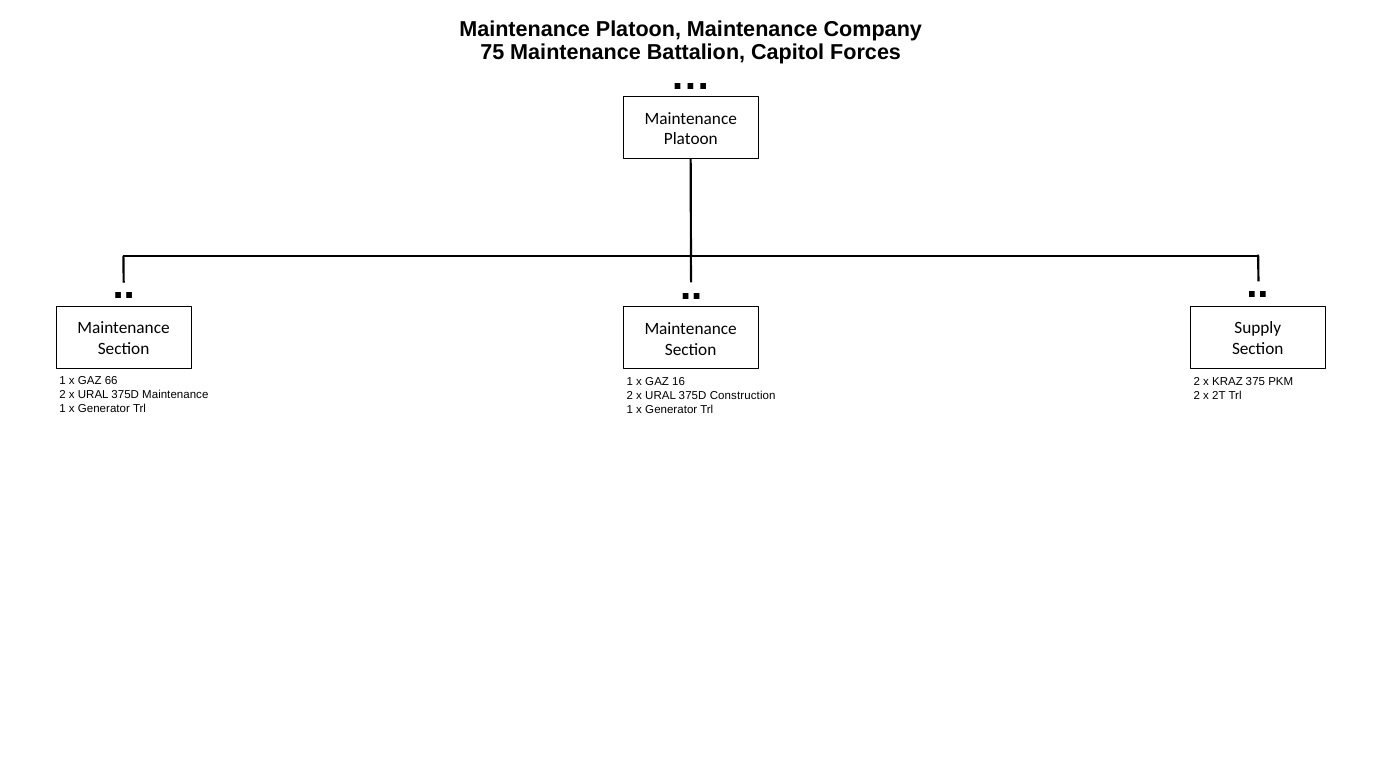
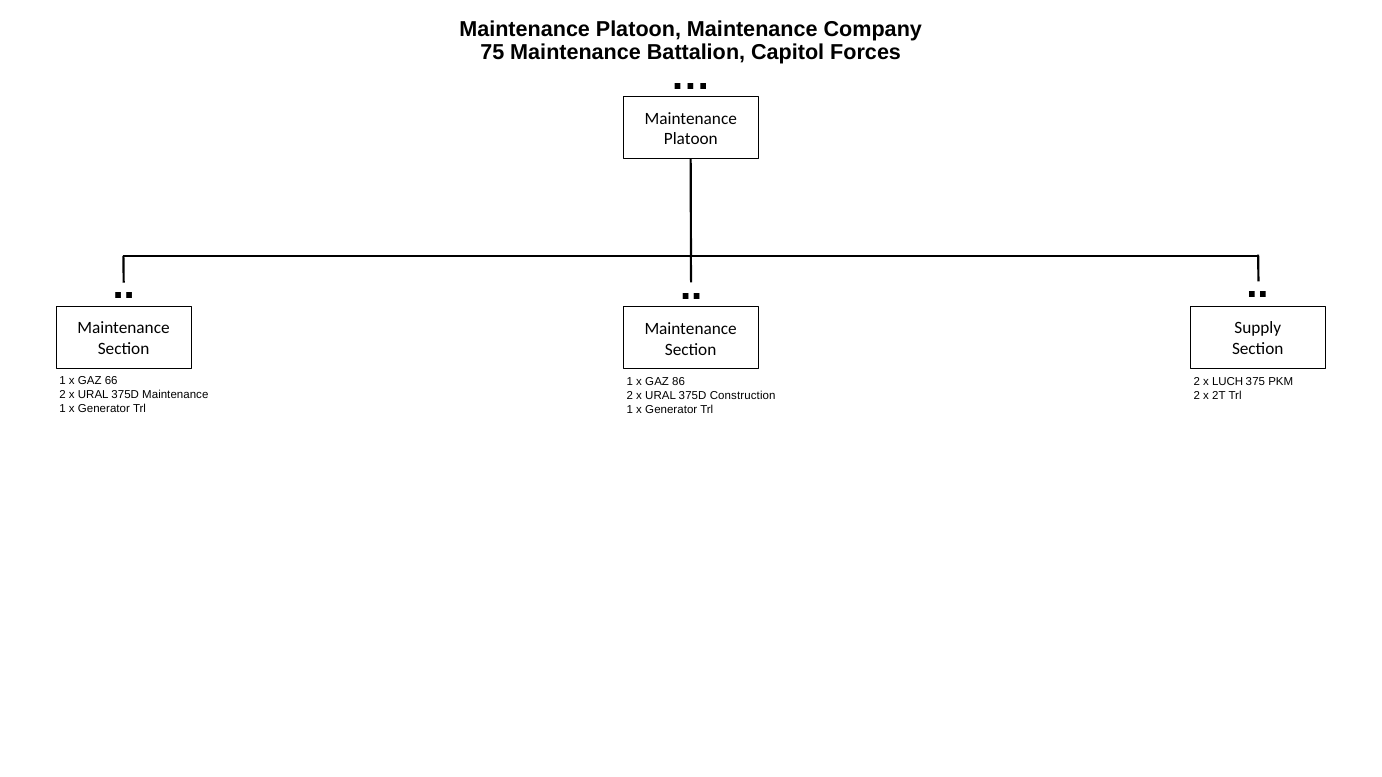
16: 16 -> 86
KRAZ: KRAZ -> LUCH
